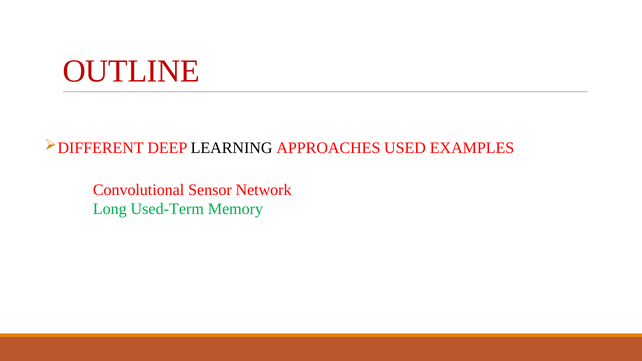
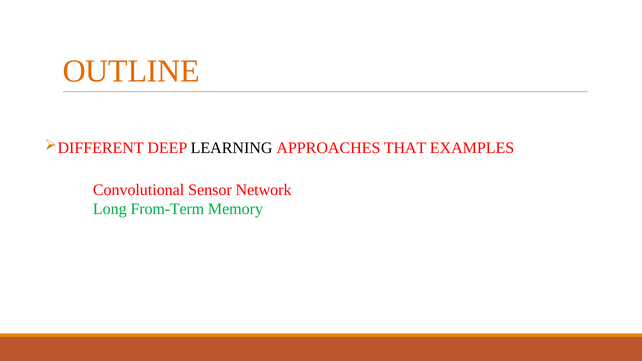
OUTLINE colour: red -> orange
USED: USED -> THAT
Used-Term: Used-Term -> From-Term
